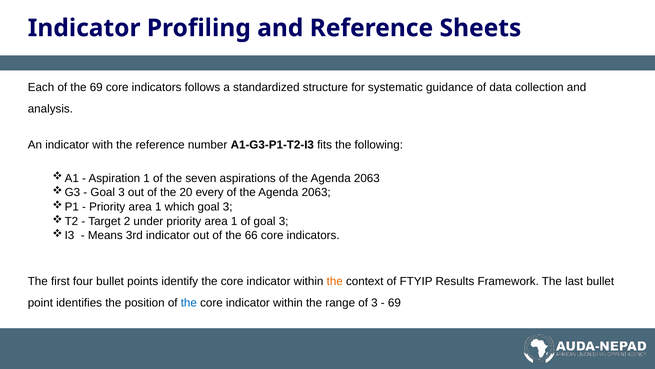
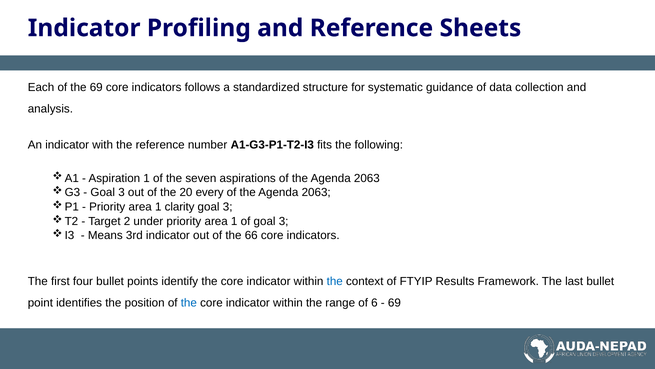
which: which -> clarity
the at (335, 281) colour: orange -> blue
of 3: 3 -> 6
